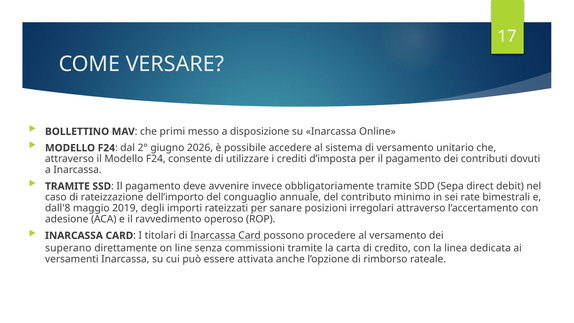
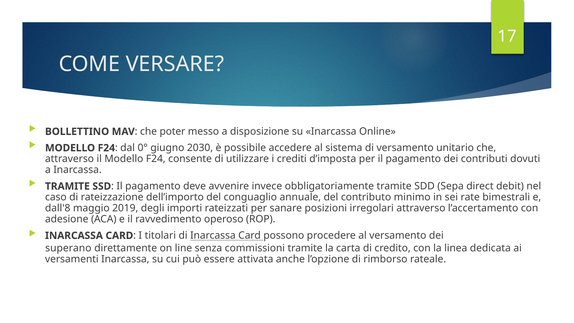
primi: primi -> poter
2°: 2° -> 0°
2026: 2026 -> 2030
